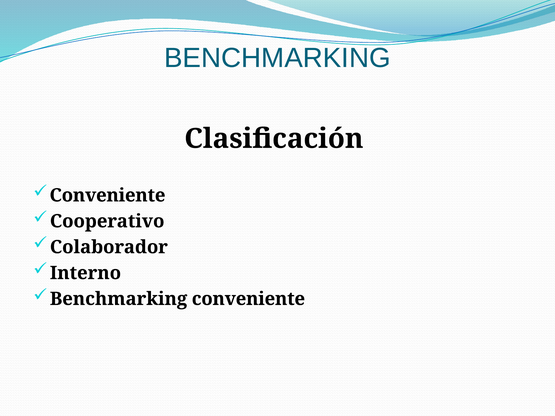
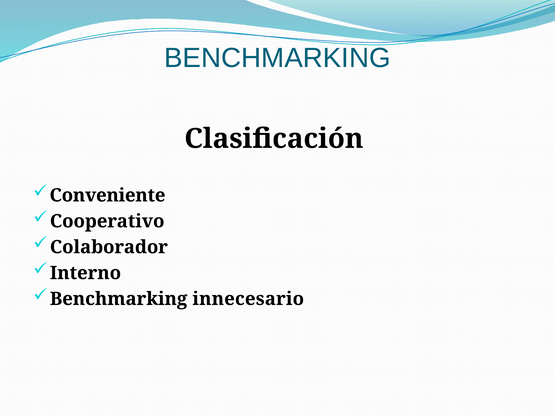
Benchmarking conveniente: conveniente -> innecesario
